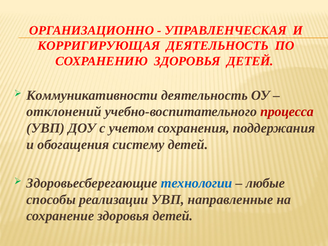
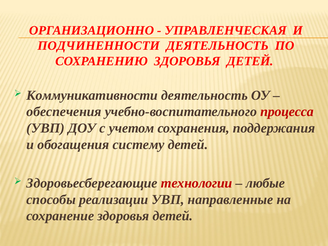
КОРРИГИРУЮЩАЯ: КОРРИГИРУЮЩАЯ -> ПОДЧИНЕННОСТИ
отклонений: отклонений -> обеспечения
технологии colour: blue -> red
